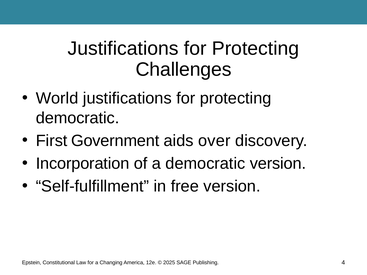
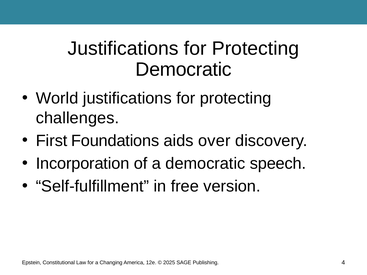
Challenges at (184, 70): Challenges -> Democratic
democratic at (78, 118): democratic -> challenges
Government: Government -> Foundations
democratic version: version -> speech
